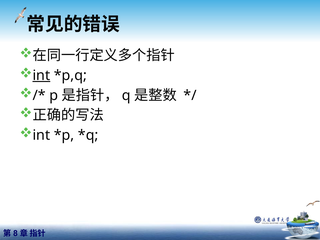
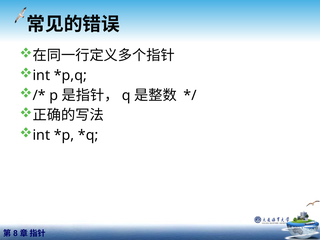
int at (41, 75) underline: present -> none
